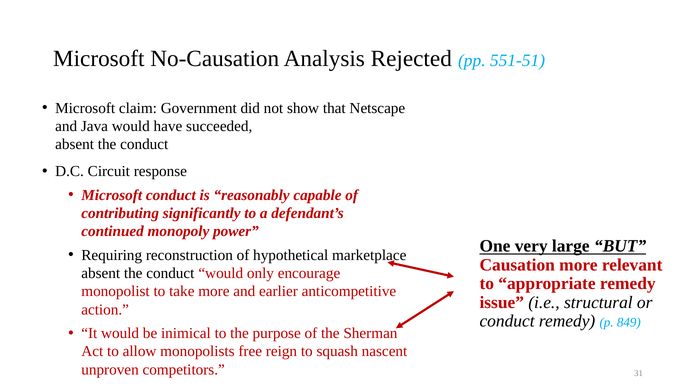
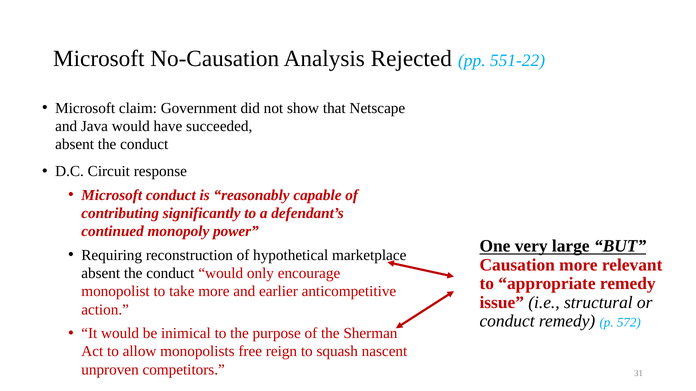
551-51: 551-51 -> 551-22
849: 849 -> 572
